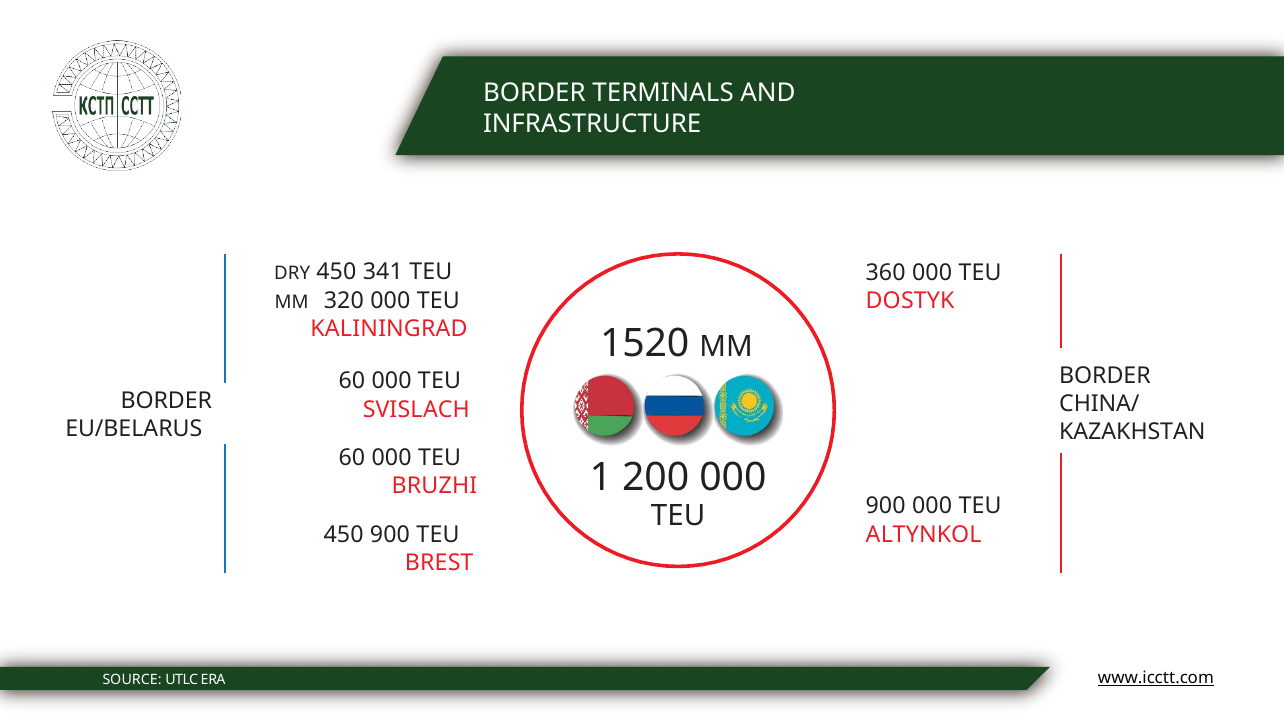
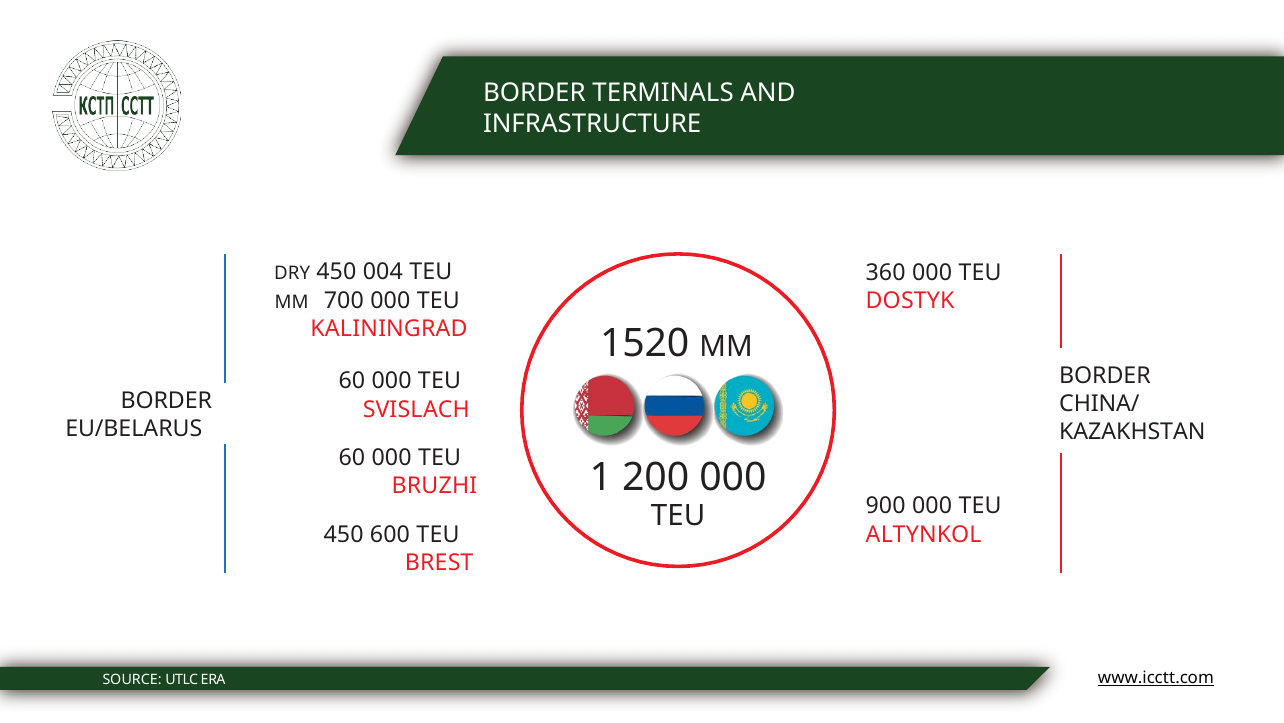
341: 341 -> 004
320: 320 -> 700
450 900: 900 -> 600
